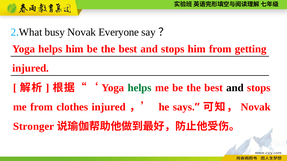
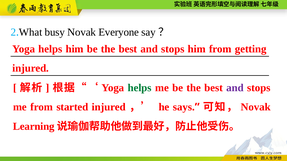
and at (235, 88) colour: black -> purple
clothes: clothes -> started
Stronger: Stronger -> Learning
